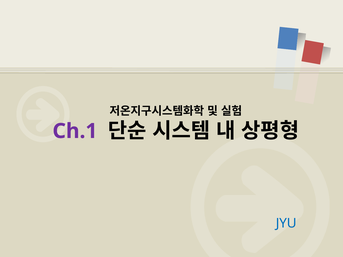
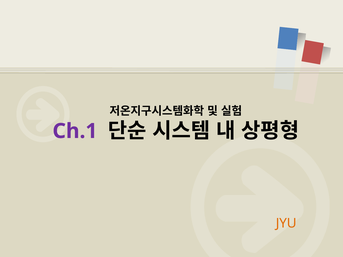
JYU colour: blue -> orange
